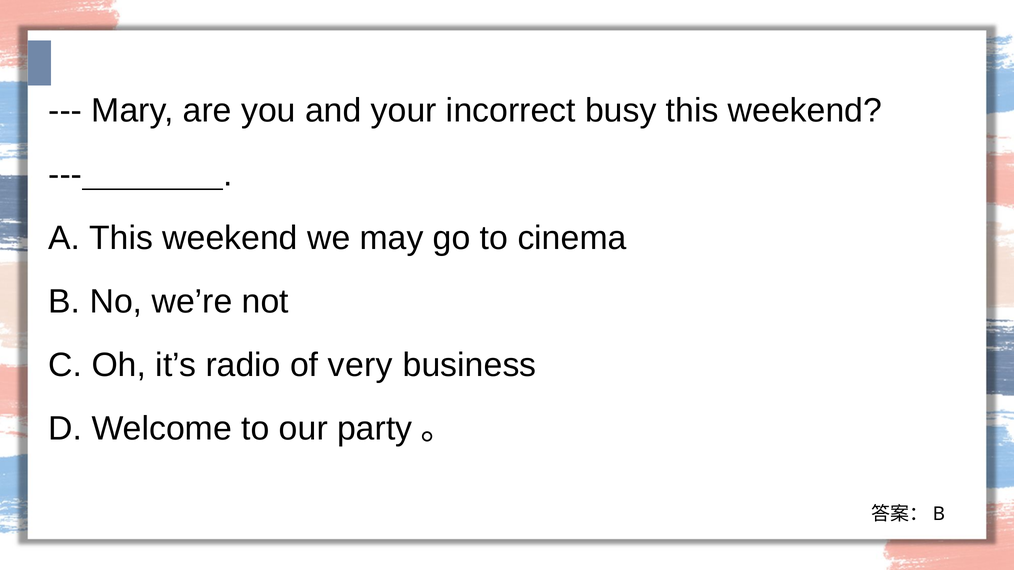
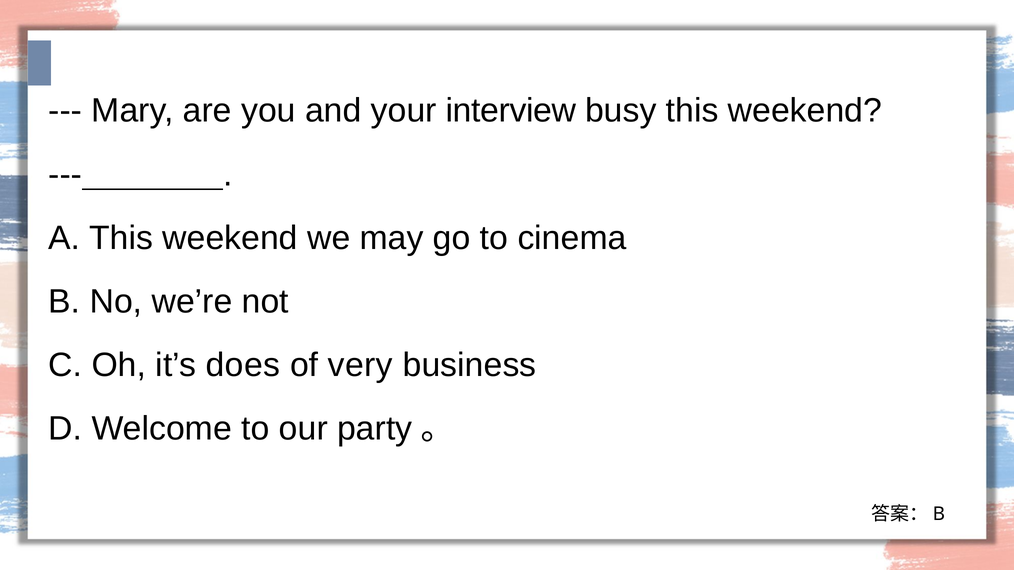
incorrect: incorrect -> interview
radio: radio -> does
